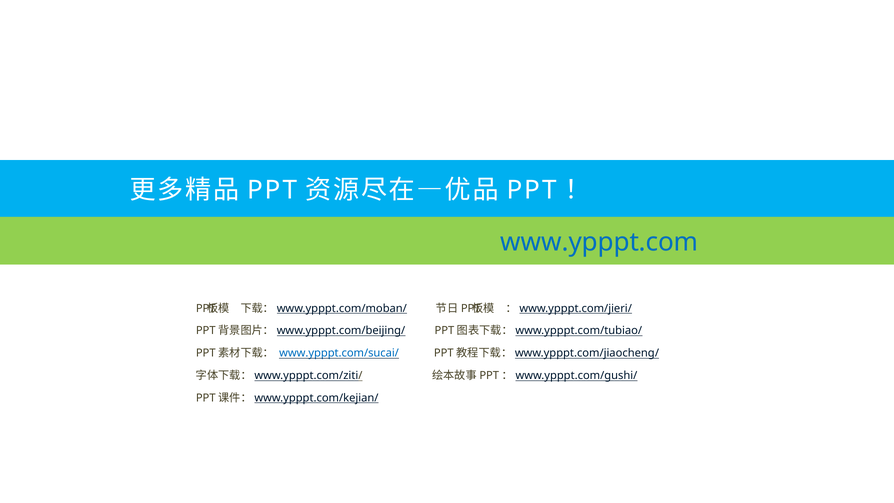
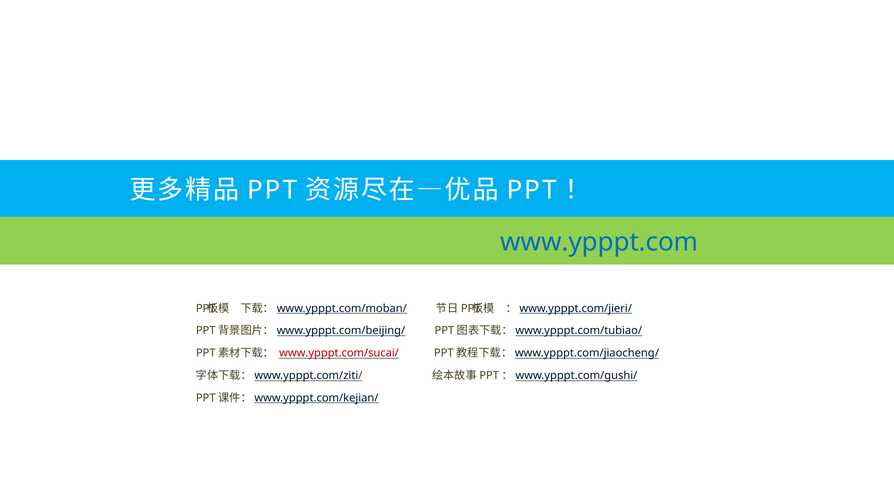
www.ypppt.com/sucai/ colour: blue -> red
